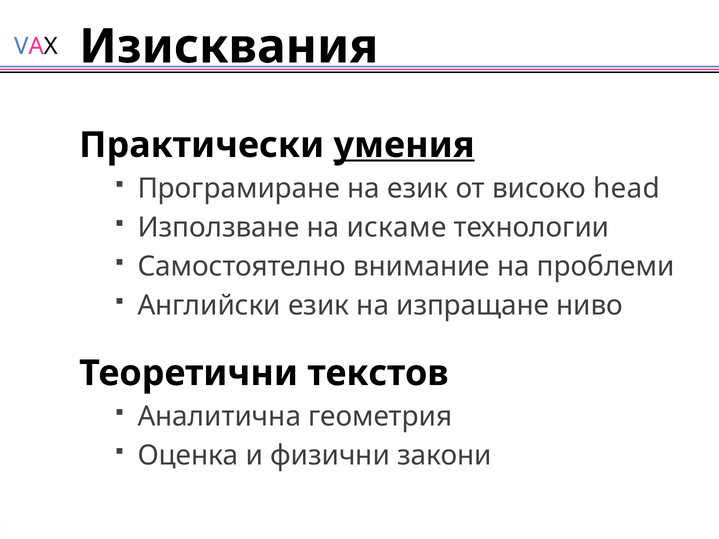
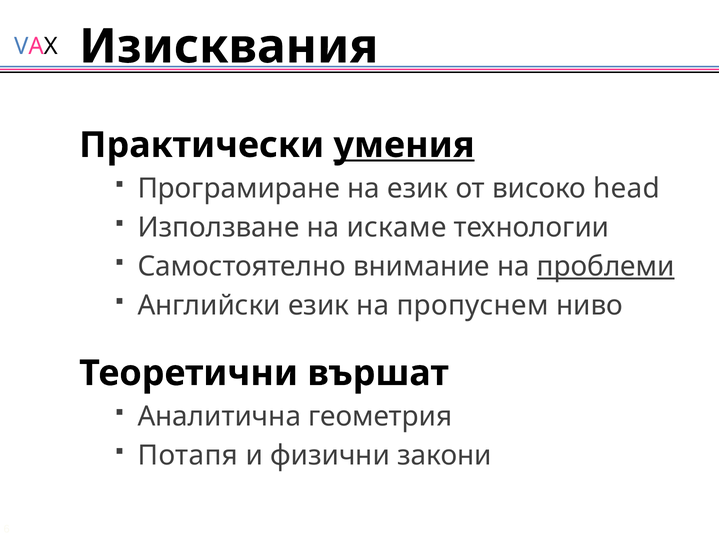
проблеми underline: none -> present
изпращане: изпращане -> пропуснем
текстов: текстов -> вършат
Оценка: Оценка -> Потапя
